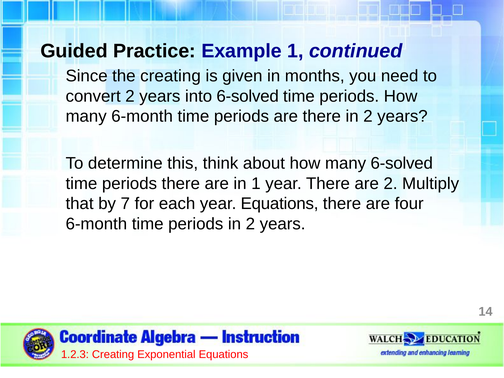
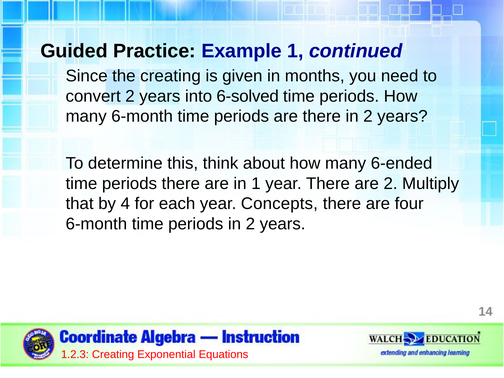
many 6-solved: 6-solved -> 6-ended
7: 7 -> 4
year Equations: Equations -> Concepts
